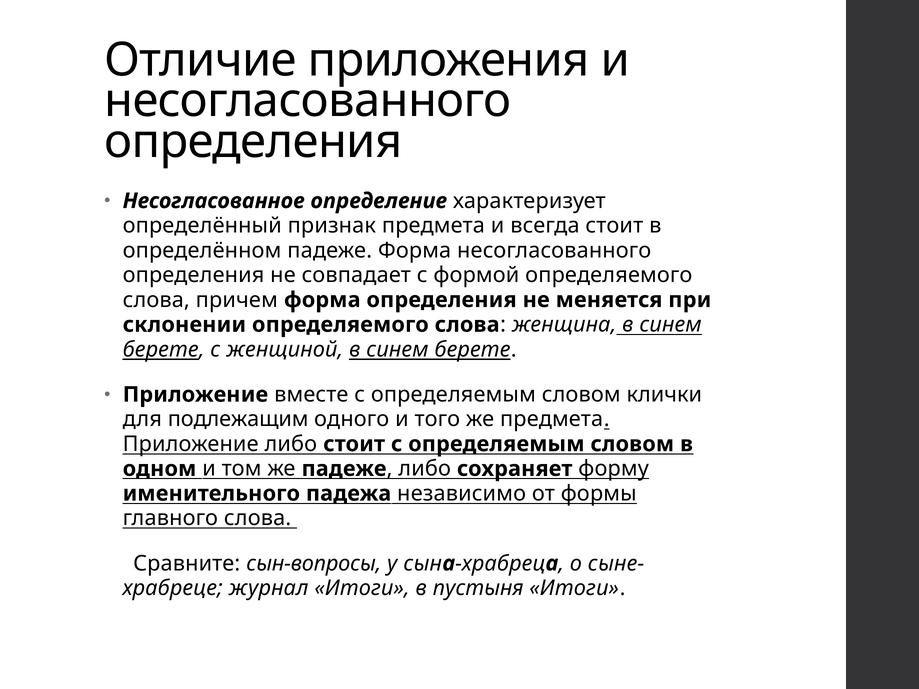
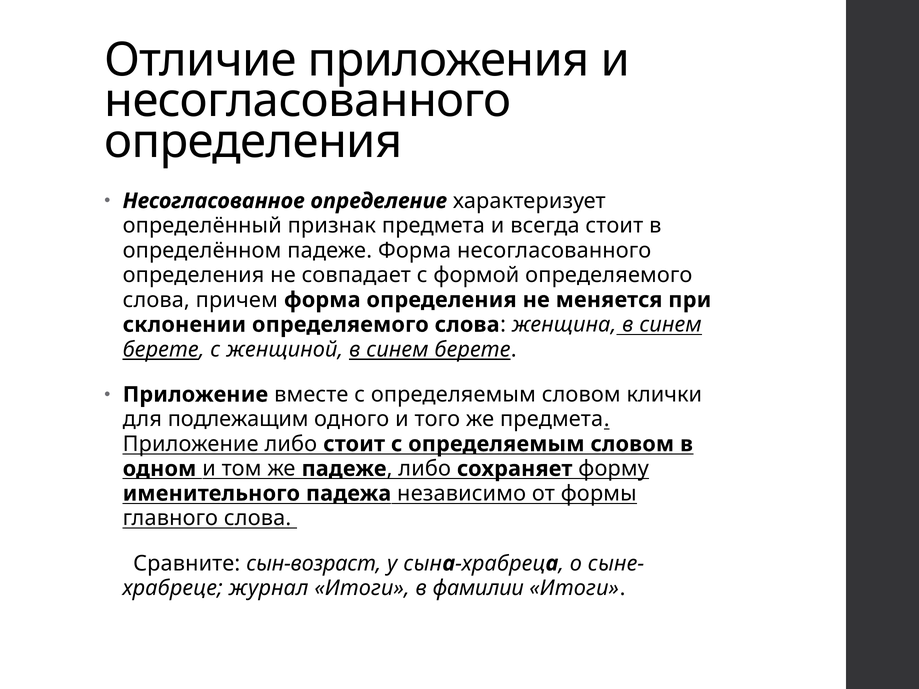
сын-вопросы: сын-вопросы -> сын-возраст
пустыня: пустыня -> фамилии
